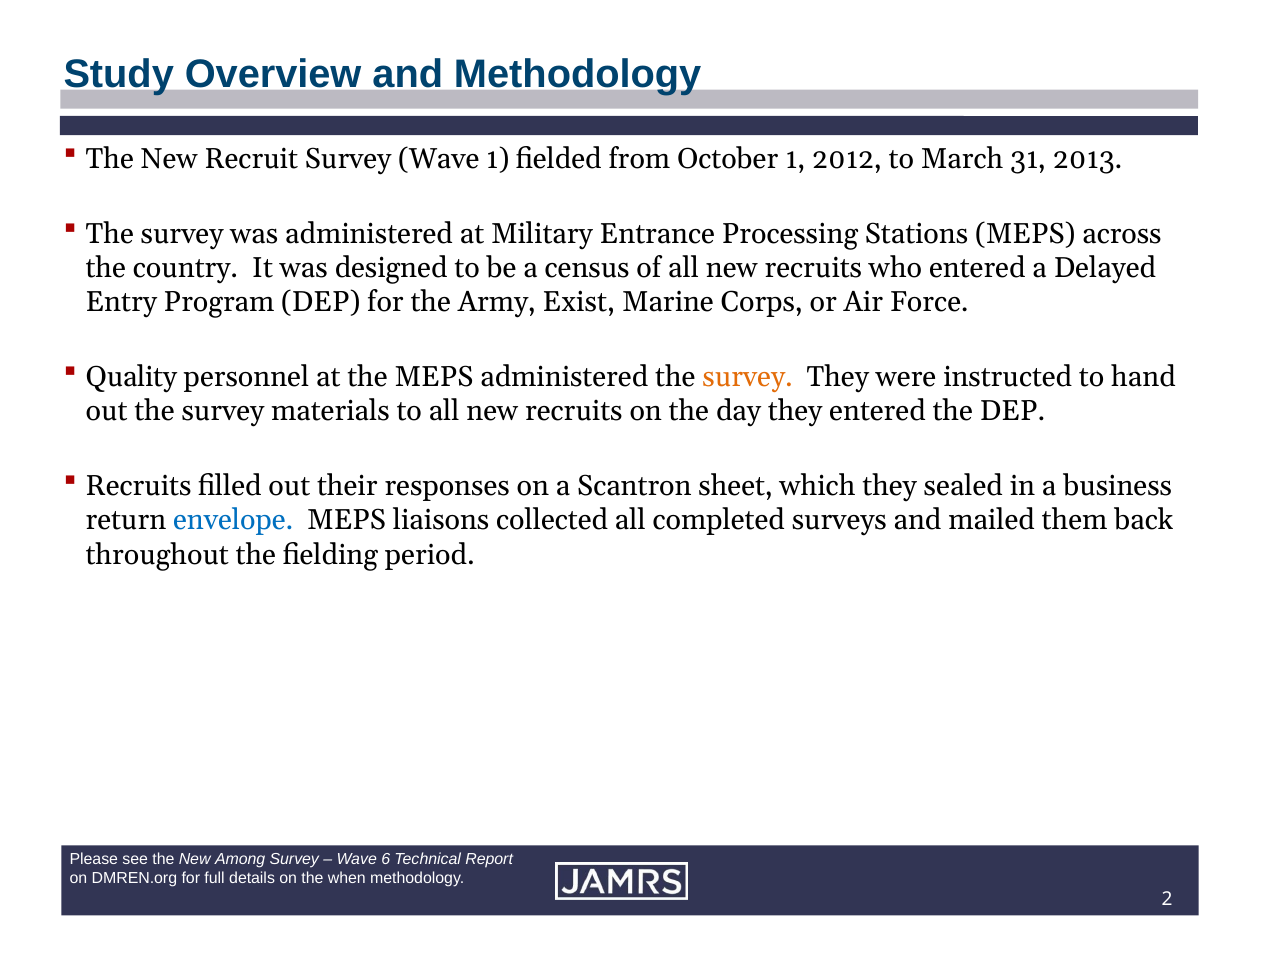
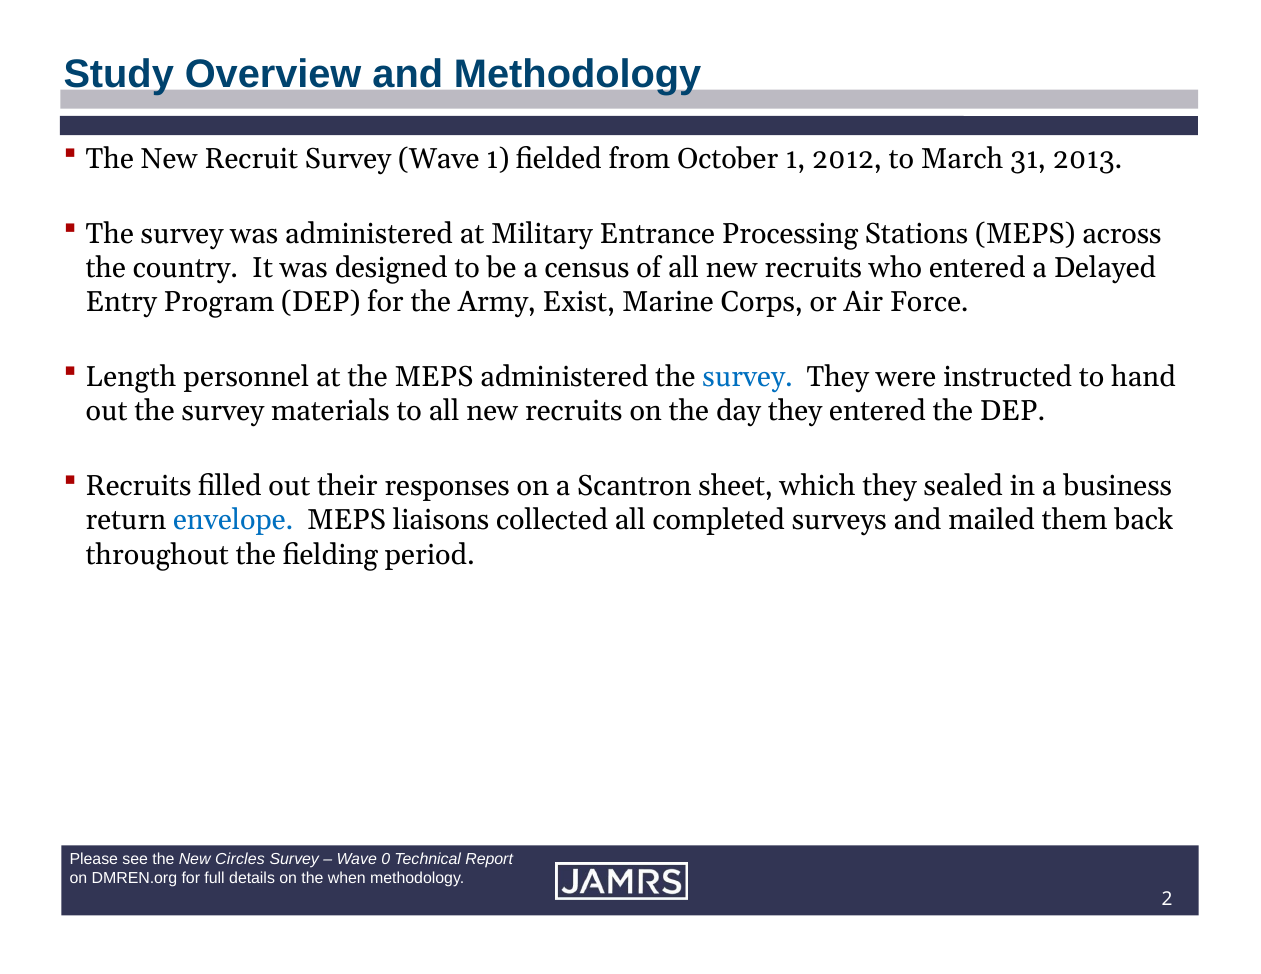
Quality: Quality -> Length
survey at (748, 377) colour: orange -> blue
Among: Among -> Circles
6: 6 -> 0
